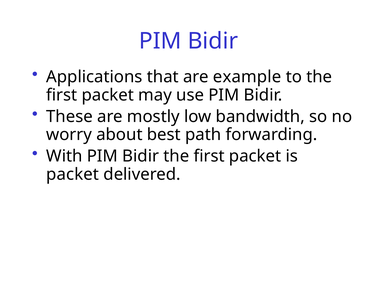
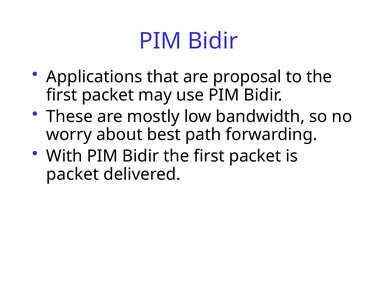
example: example -> proposal
